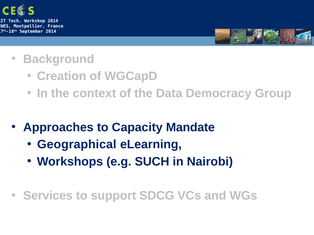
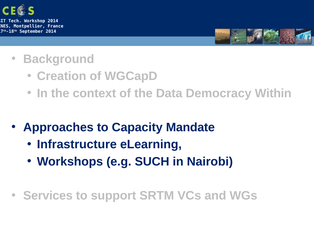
Group: Group -> Within
Geographical: Geographical -> Infrastructure
SDCG: SDCG -> SRTM
